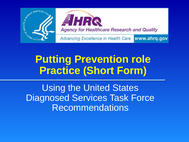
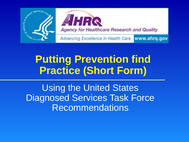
role: role -> find
